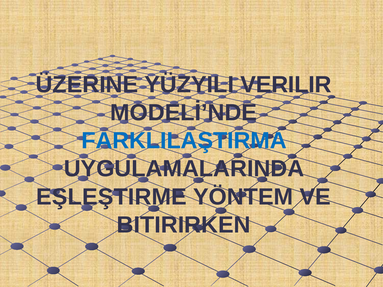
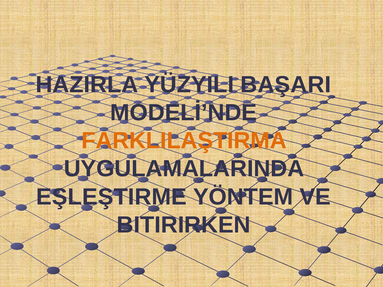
ÜZERINE: ÜZERINE -> HAZIRLA
VERILIR: VERILIR -> BAŞARI
FARKLILAŞTIRMA colour: blue -> orange
